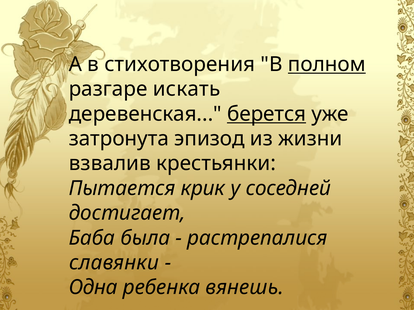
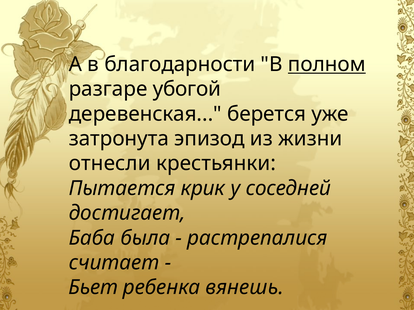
стихотворения: стихотворения -> благодарности
искать: искать -> убогой
берется underline: present -> none
взвалив: взвалив -> отнесли
славянки: славянки -> считает
Одна: Одна -> Бьет
